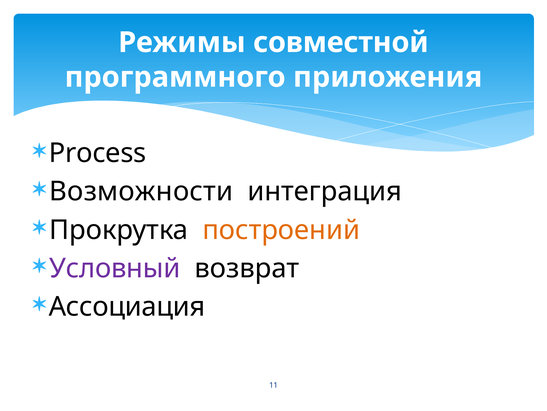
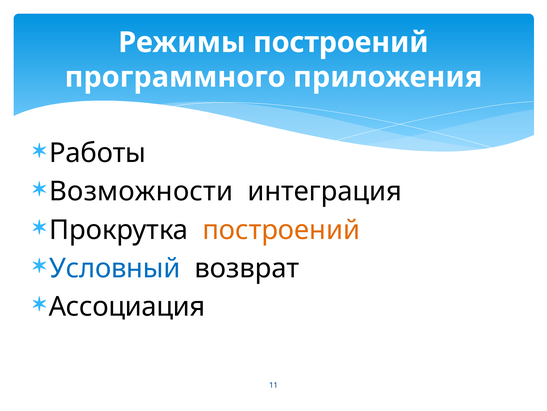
Режимы совместной: совместной -> построений
Process: Process -> Работы
Условный colour: purple -> blue
